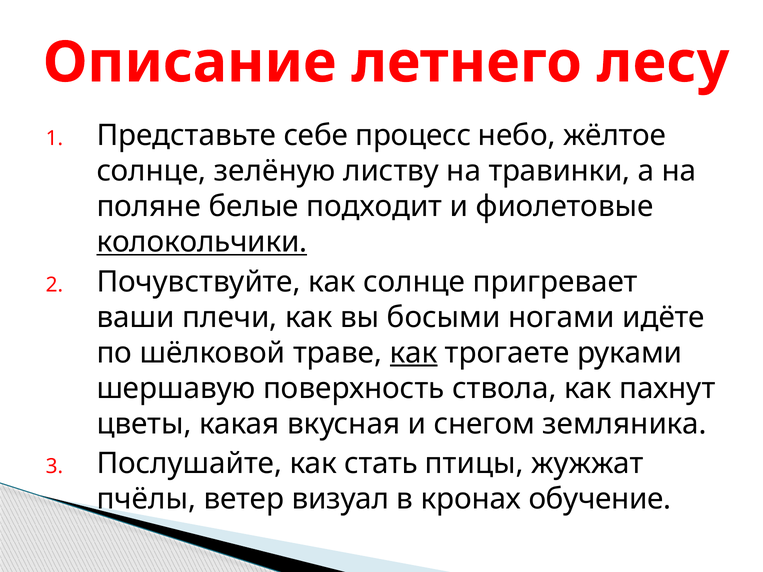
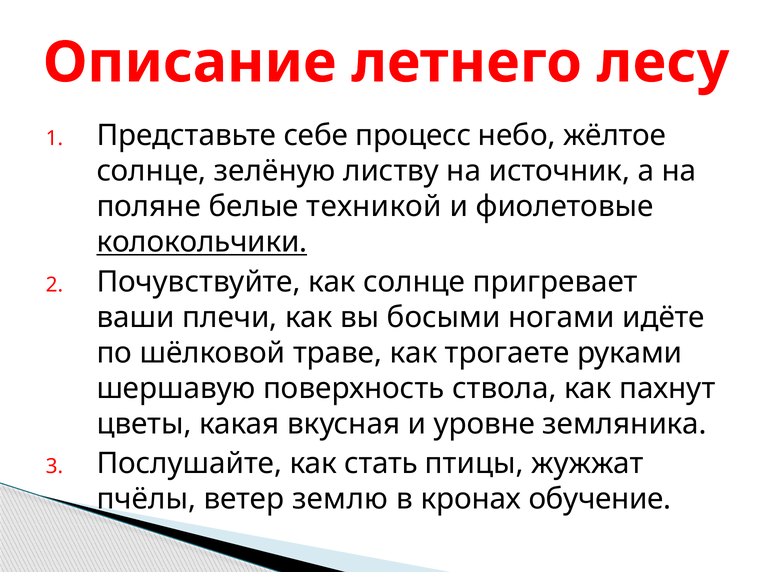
травинки: травинки -> источник
подходит: подходит -> техникой
как at (414, 353) underline: present -> none
снегом: снегом -> уровне
визуал: визуал -> землю
